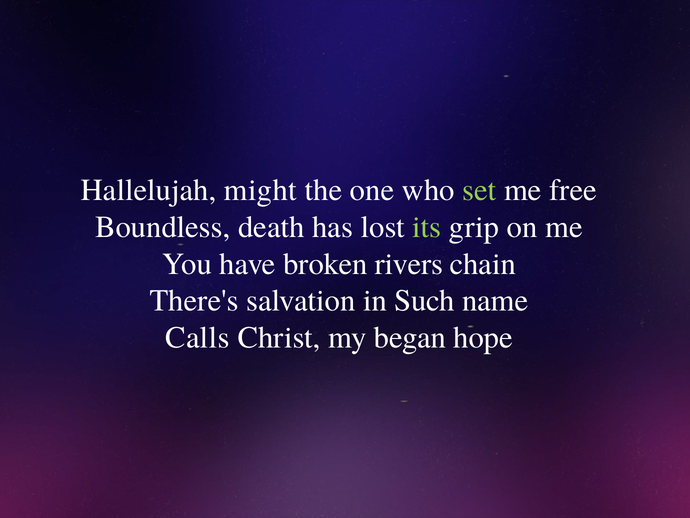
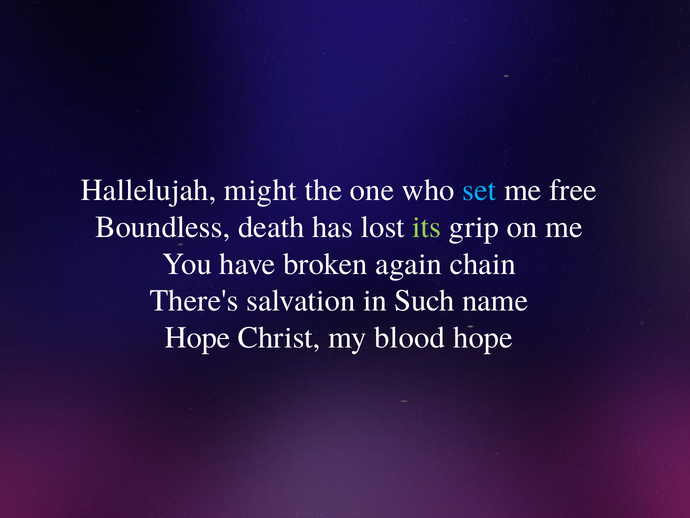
set colour: light green -> light blue
rivers: rivers -> again
Calls at (197, 337): Calls -> Hope
began: began -> blood
